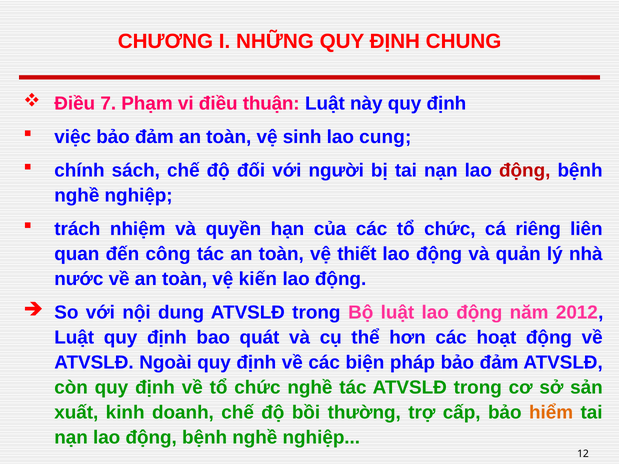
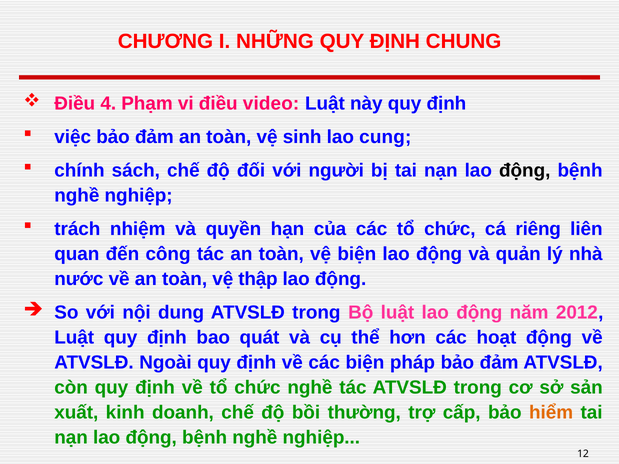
7: 7 -> 4
thuận: thuận -> video
động at (525, 171) colour: red -> black
vệ thiết: thiết -> biện
kiến: kiến -> thập
